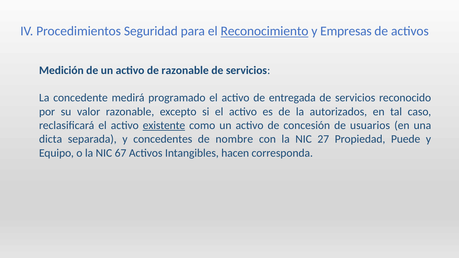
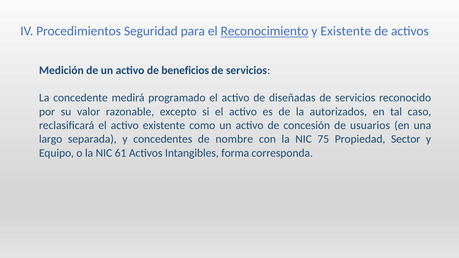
y Empresas: Empresas -> Existente
de razonable: razonable -> beneficios
entregada: entregada -> diseñadas
existente at (164, 125) underline: present -> none
dicta: dicta -> largo
27: 27 -> 75
Puede: Puede -> Sector
67: 67 -> 61
hacen: hacen -> forma
